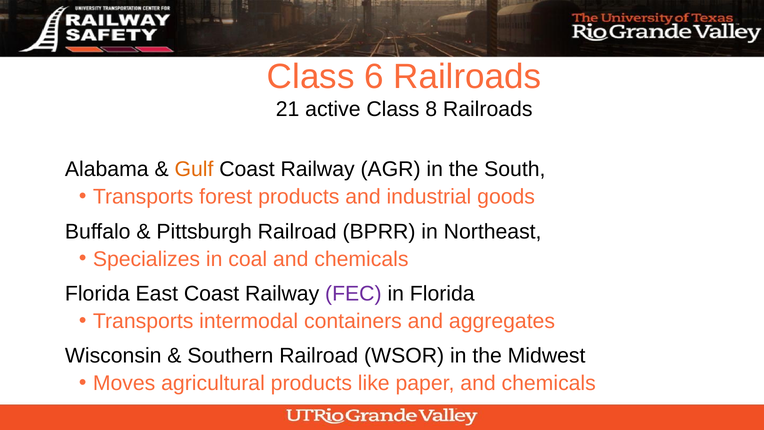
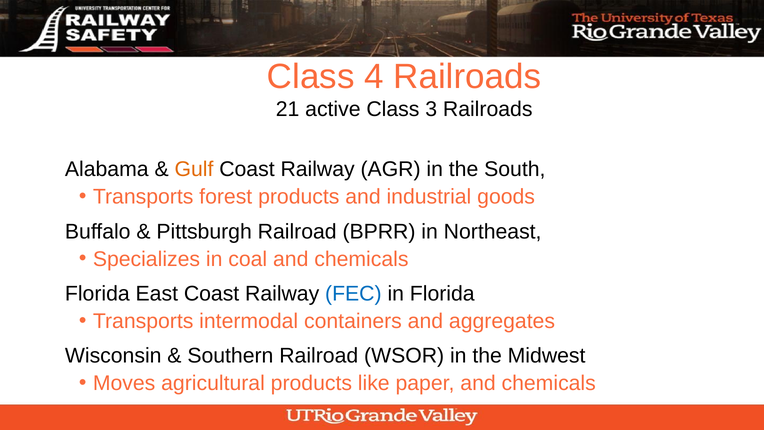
6: 6 -> 4
8: 8 -> 3
FEC colour: purple -> blue
